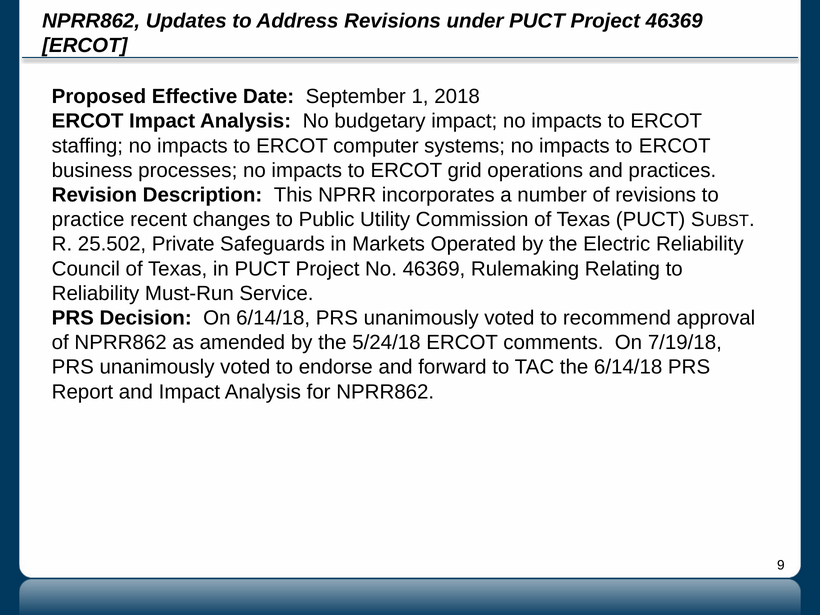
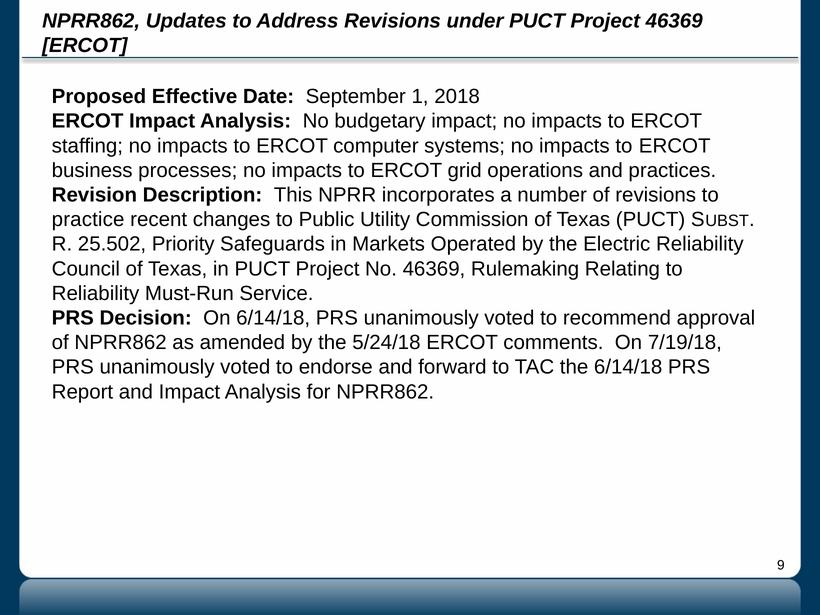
Private: Private -> Priority
